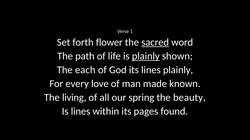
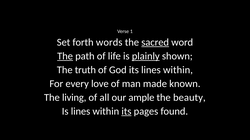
flower: flower -> words
The at (65, 56) underline: none -> present
each: each -> truth
its lines plainly: plainly -> within
spring: spring -> ample
its at (126, 112) underline: none -> present
